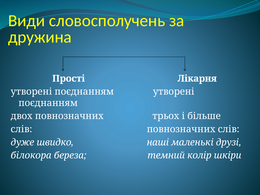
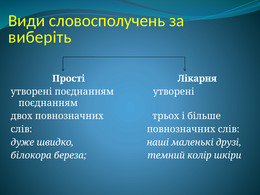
дружина: дружина -> виберіть
